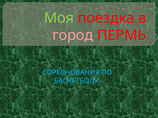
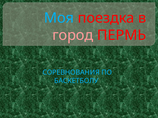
Моя colour: light green -> light blue
